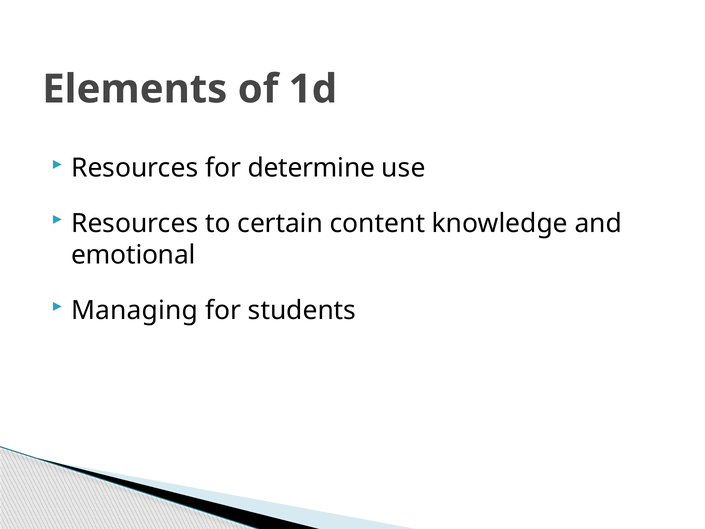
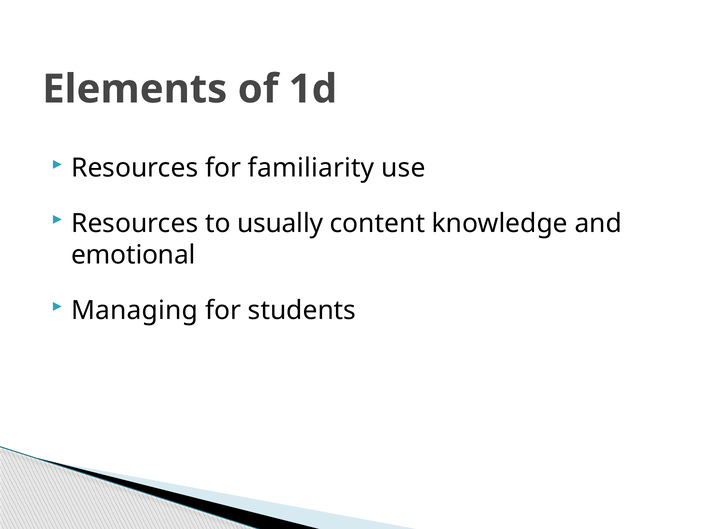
determine: determine -> familiarity
certain: certain -> usually
